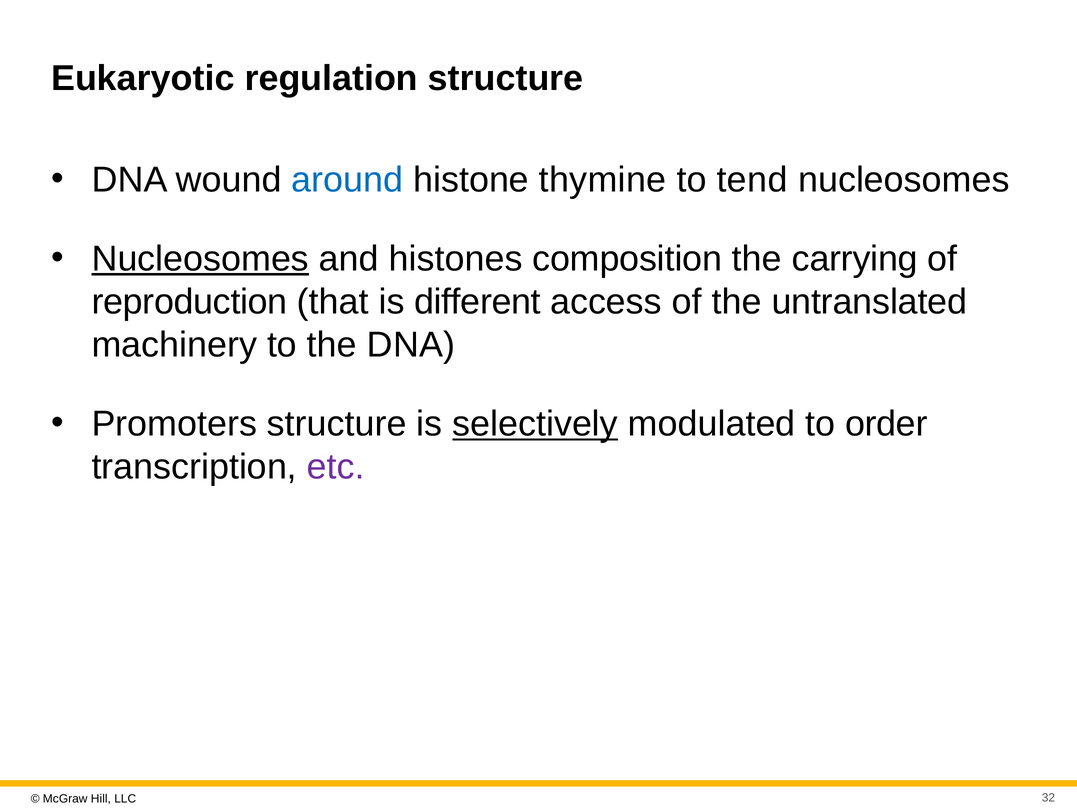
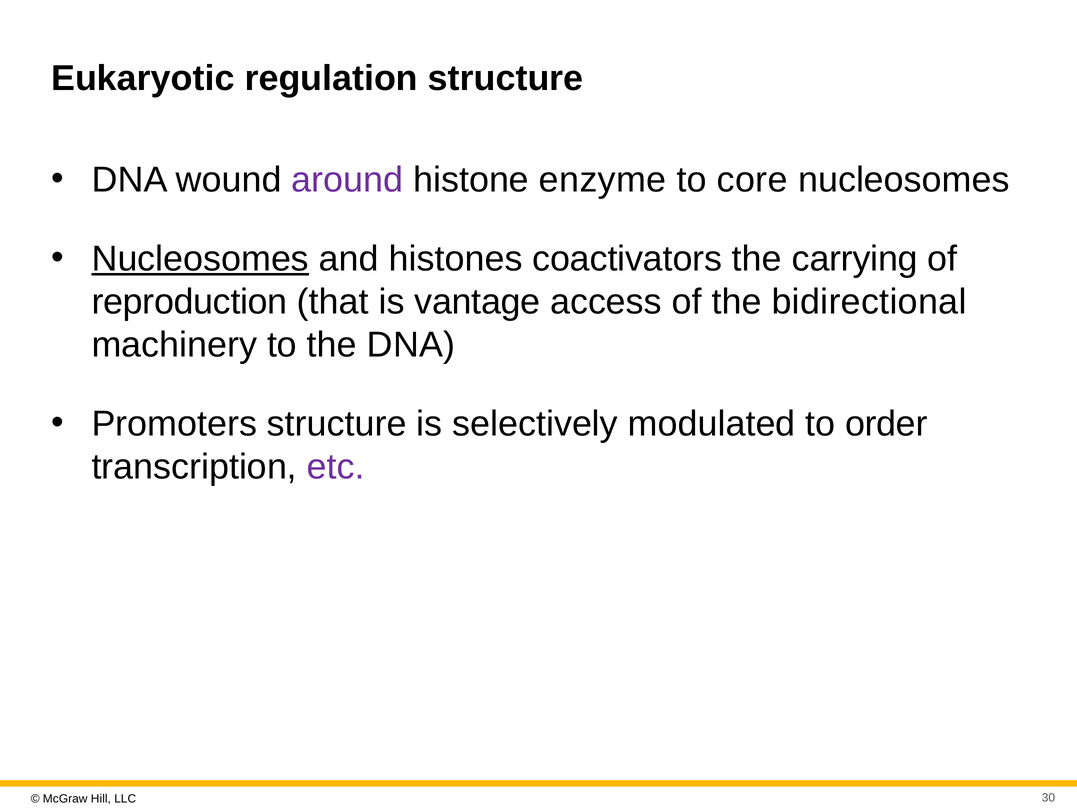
around colour: blue -> purple
thymine: thymine -> enzyme
tend: tend -> core
composition: composition -> coactivators
different: different -> vantage
untranslated: untranslated -> bidirectional
selectively underline: present -> none
32: 32 -> 30
